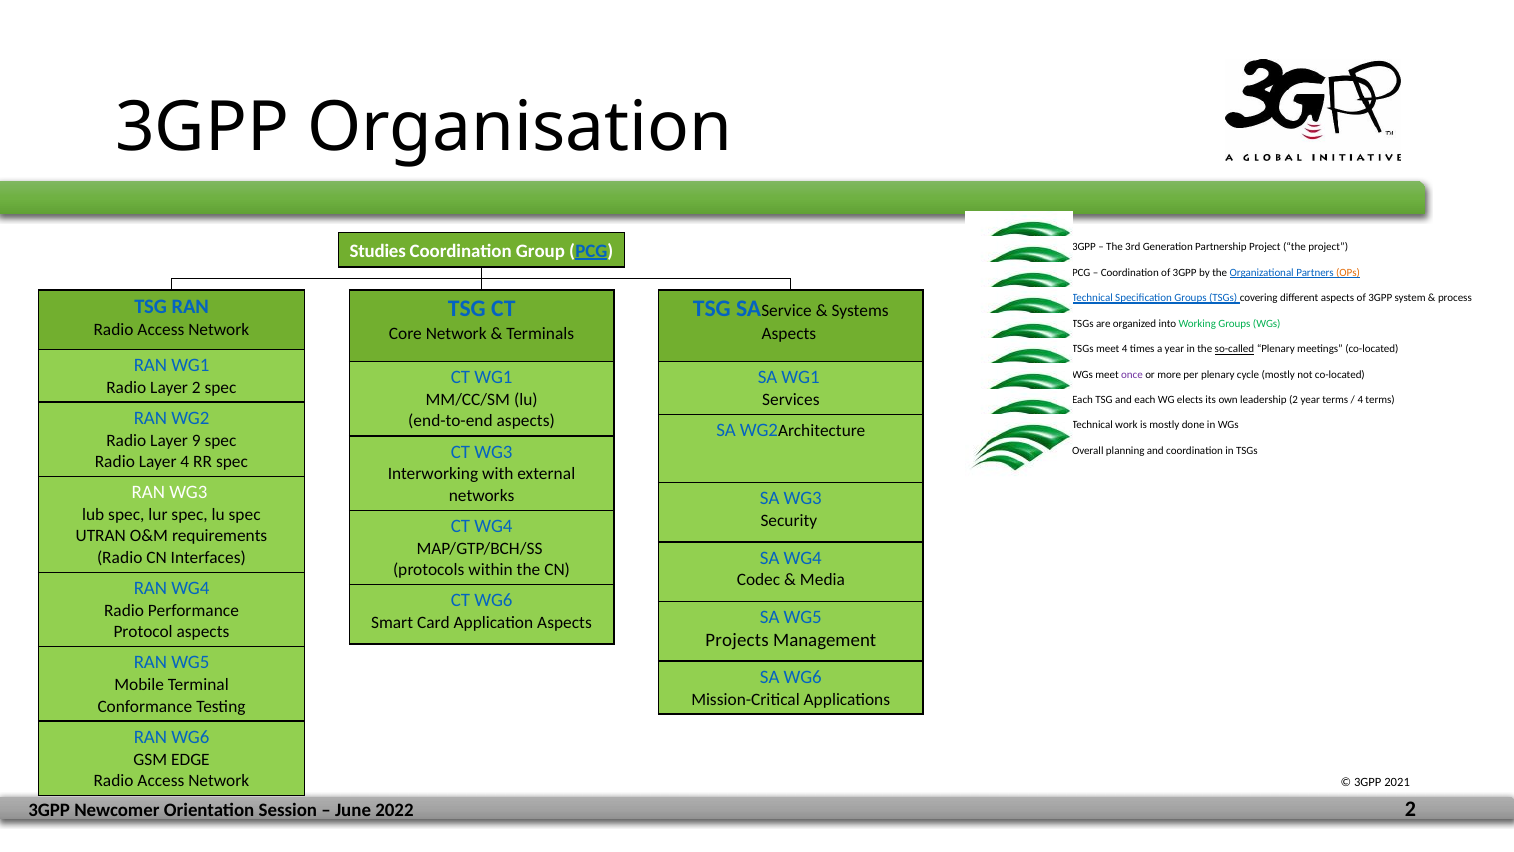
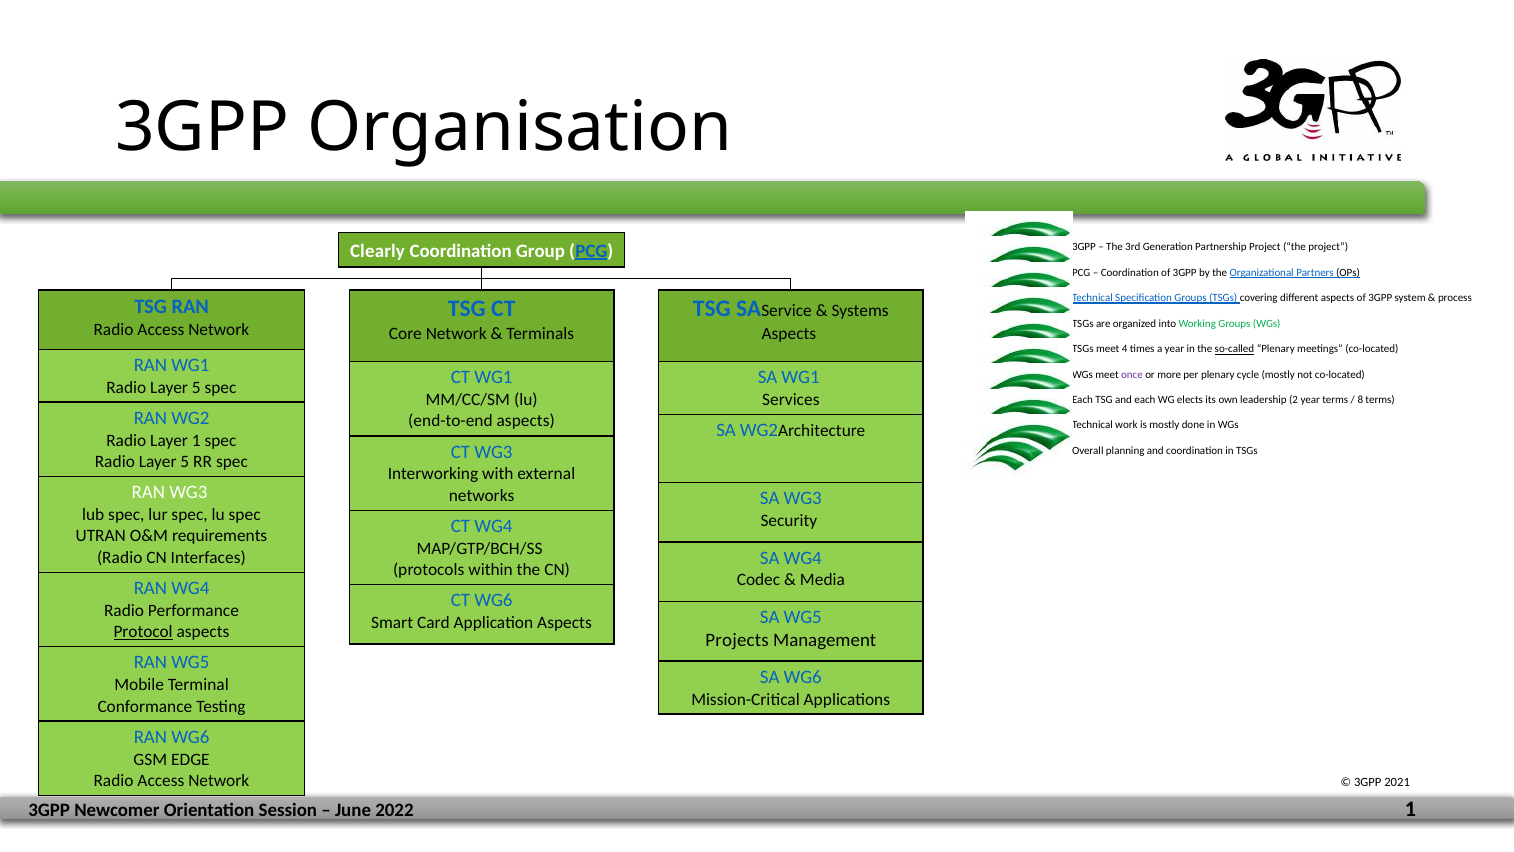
Studies: Studies -> Clearly
OPs colour: orange -> black
2 at (196, 387): 2 -> 5
4 at (1360, 400): 4 -> 8
Layer 9: 9 -> 1
4 at (185, 462): 4 -> 5
Protocol underline: none -> present
2 at (1410, 809): 2 -> 1
